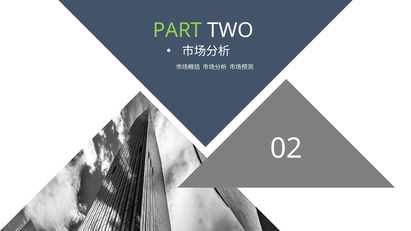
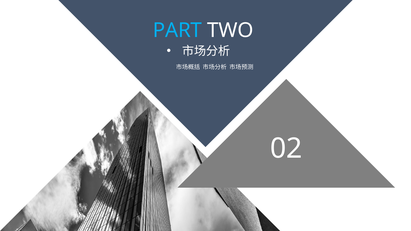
PART colour: light green -> light blue
